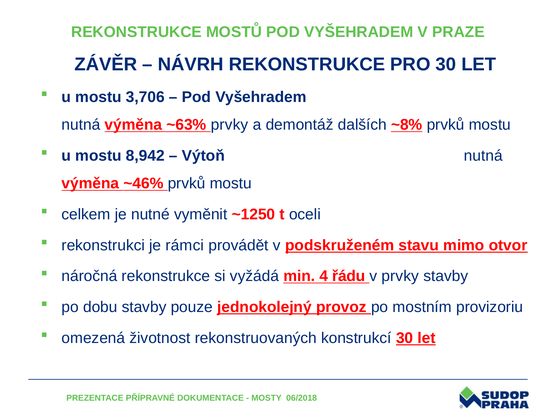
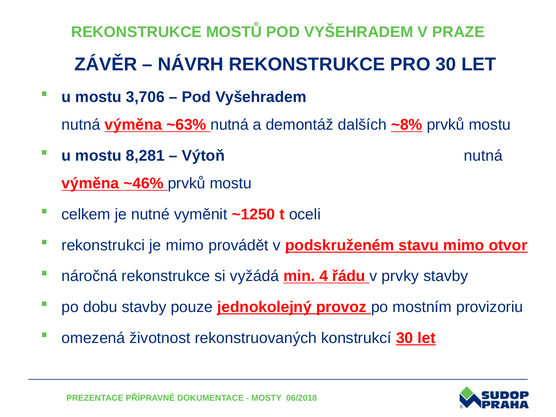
~63% prvky: prvky -> nutná
8,942: 8,942 -> 8,281
je rámci: rámci -> mimo
